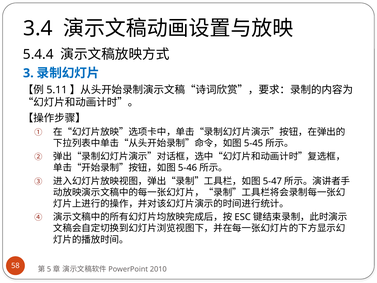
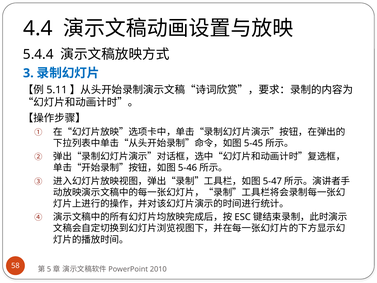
3.4: 3.4 -> 4.4
